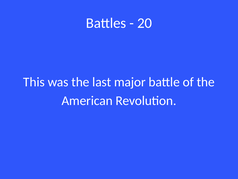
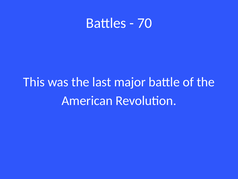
20: 20 -> 70
